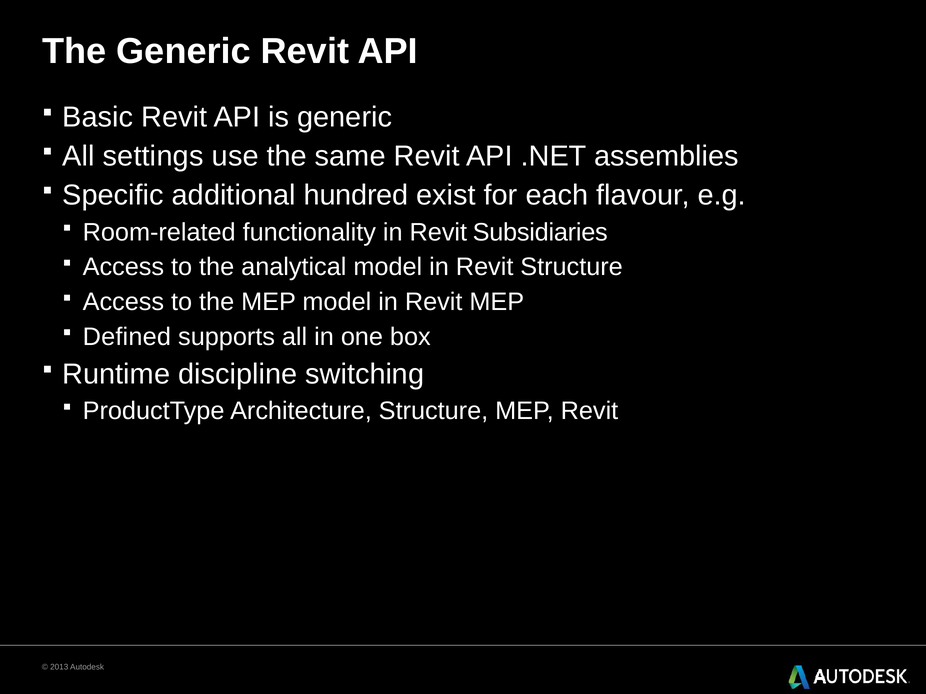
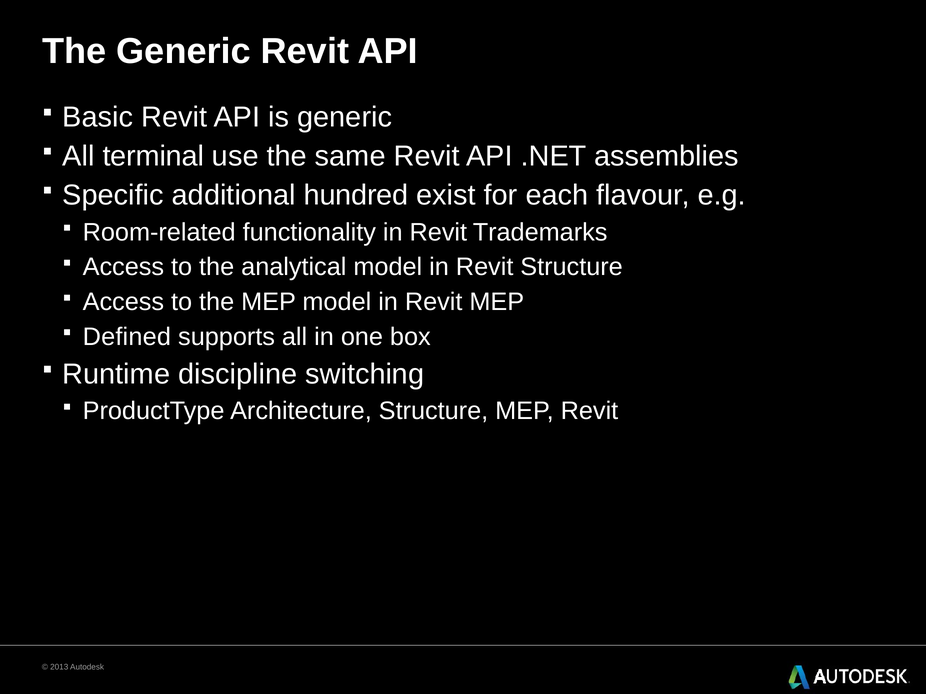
settings: settings -> terminal
Subsidiaries: Subsidiaries -> Trademarks
